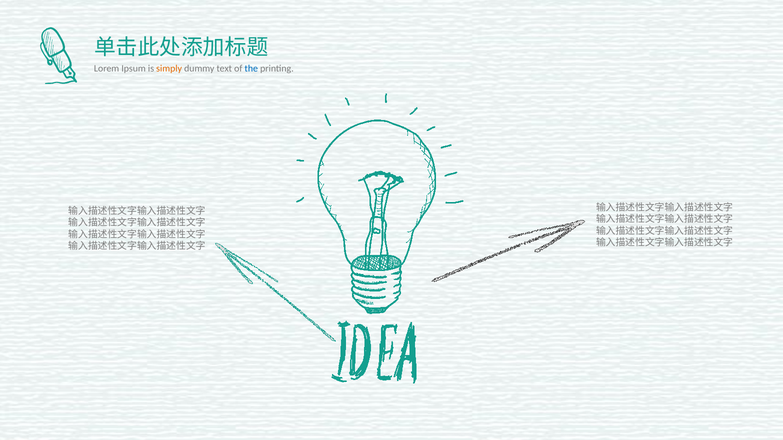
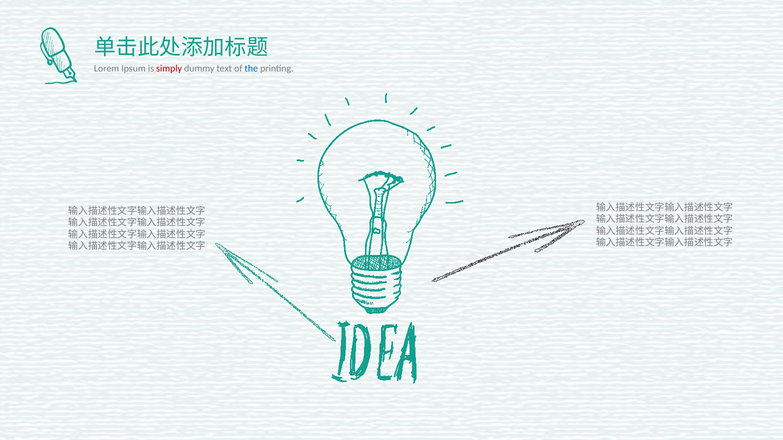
simply colour: orange -> red
